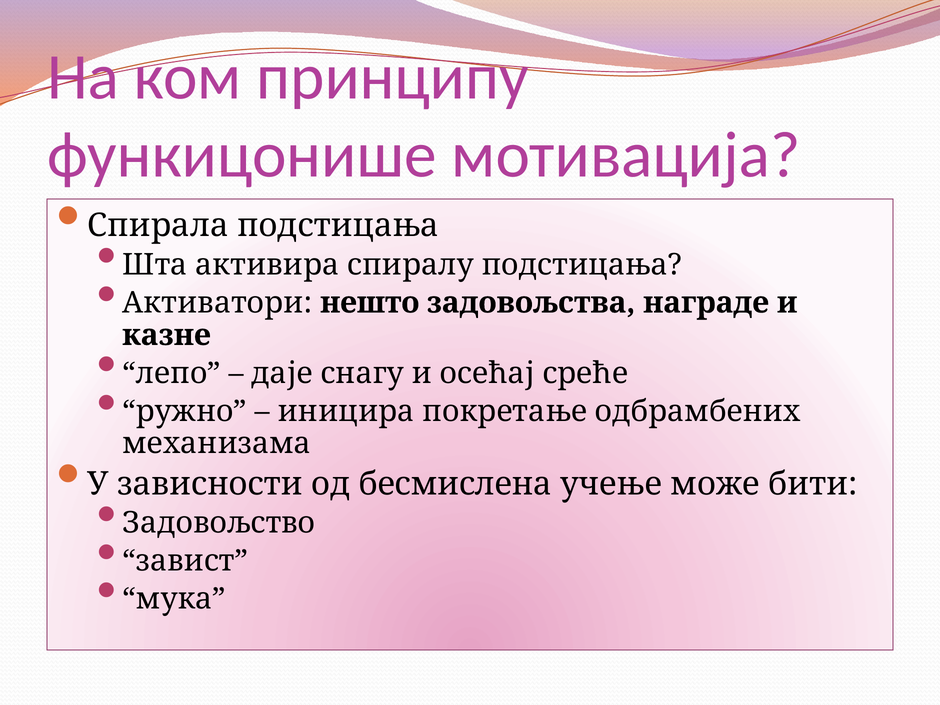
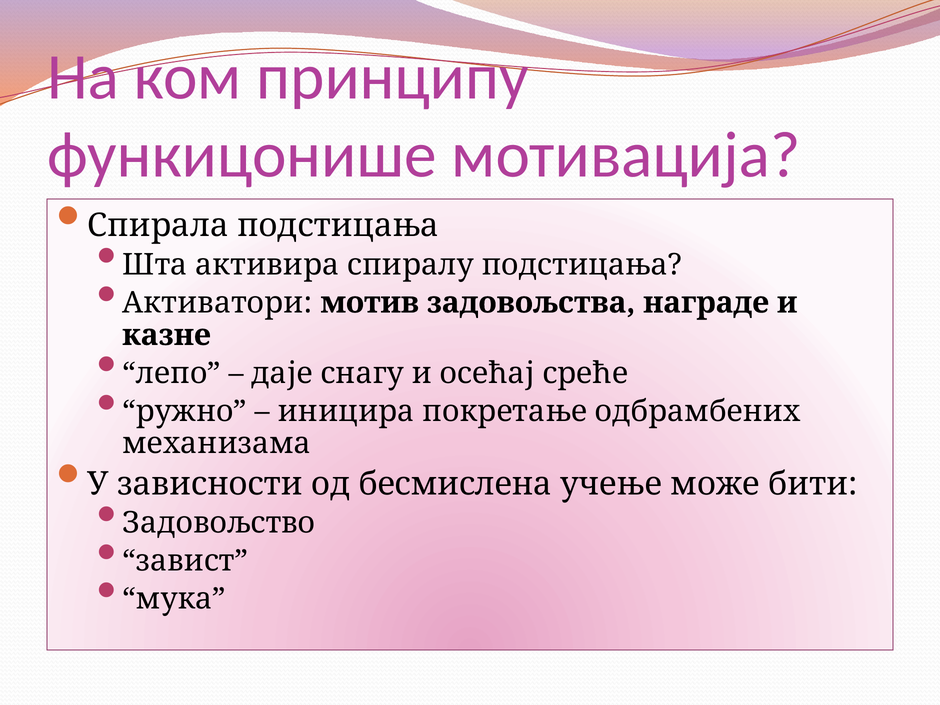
нешто: нешто -> мотив
